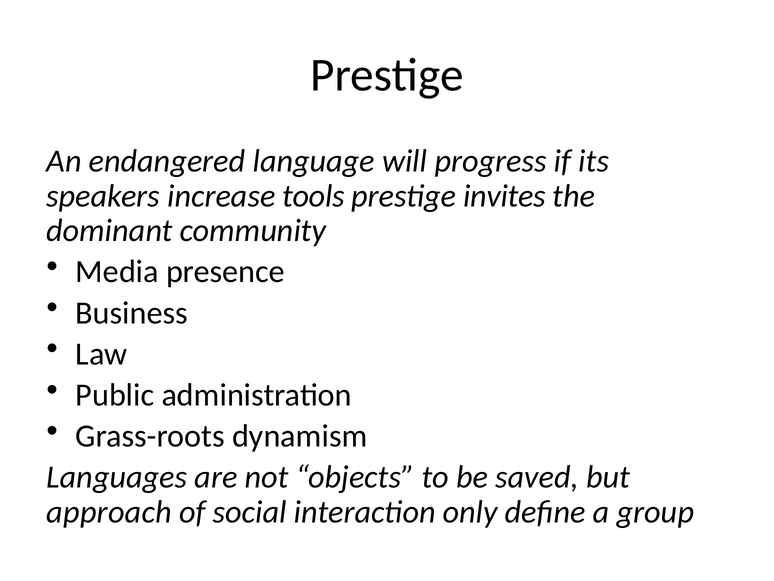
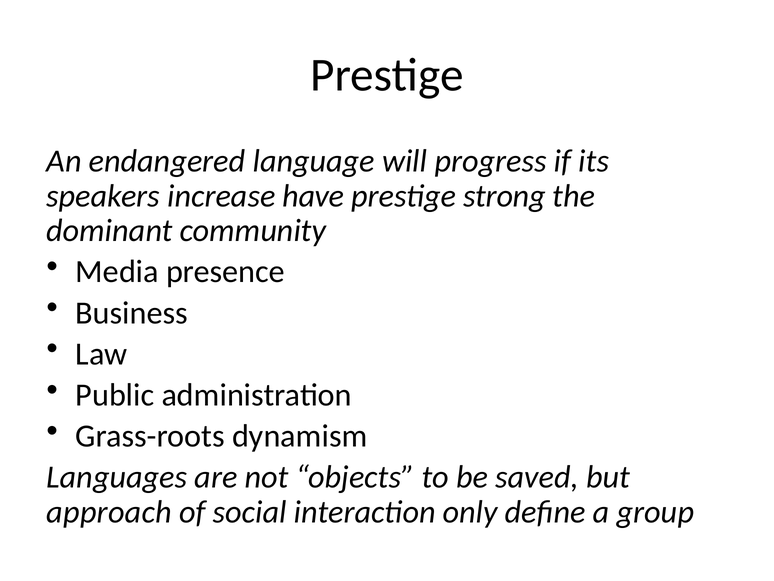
tools: tools -> have
invites: invites -> strong
